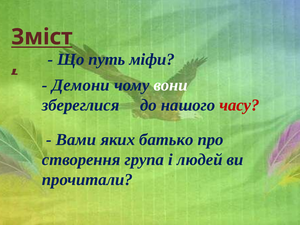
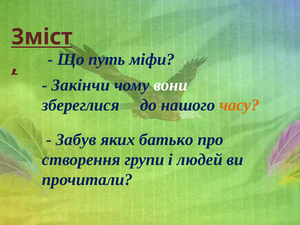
Демони: Демони -> Закінчи
часу colour: red -> orange
Вами: Вами -> Забув
група: група -> групи
